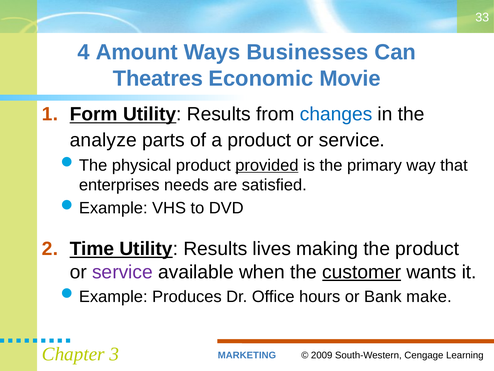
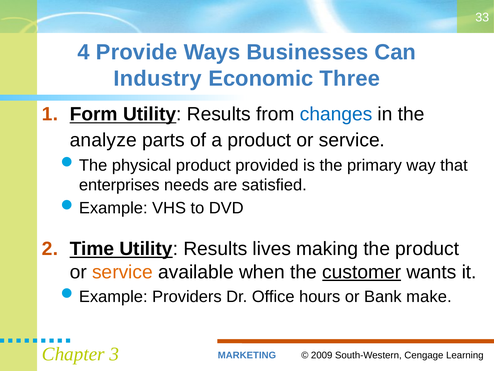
Amount: Amount -> Provide
Theatres: Theatres -> Industry
Movie: Movie -> Three
provided underline: present -> none
service at (122, 272) colour: purple -> orange
Produces: Produces -> Providers
